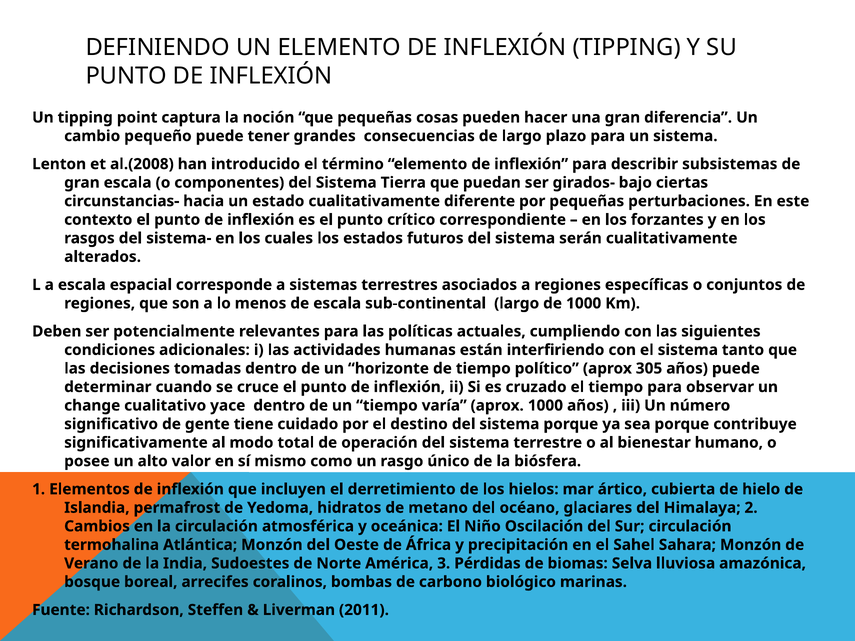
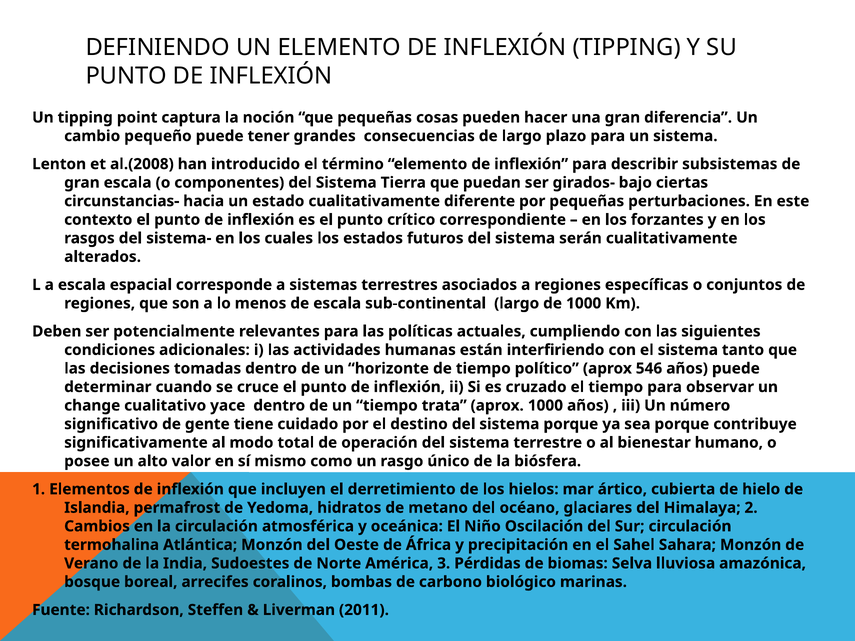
305: 305 -> 546
varía: varía -> trata
